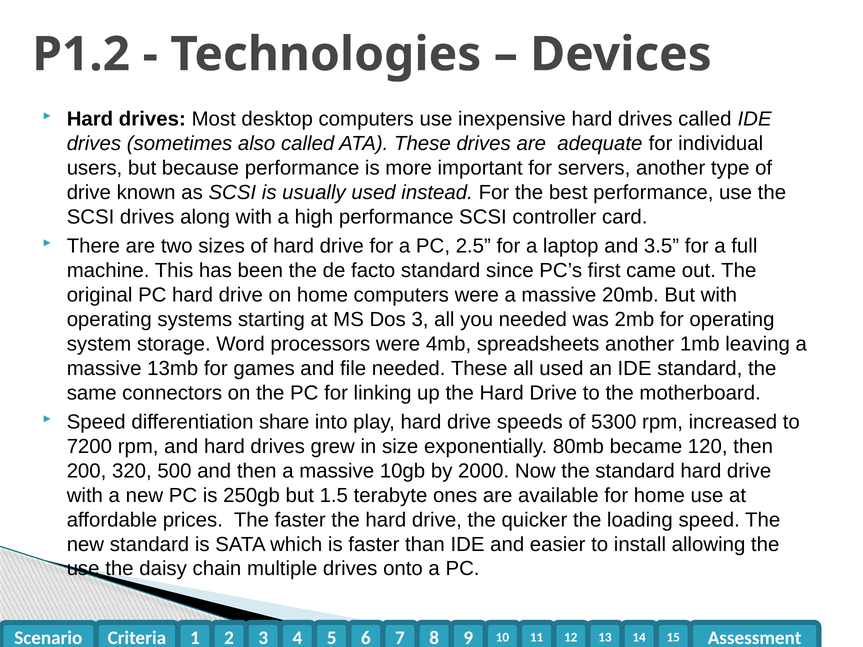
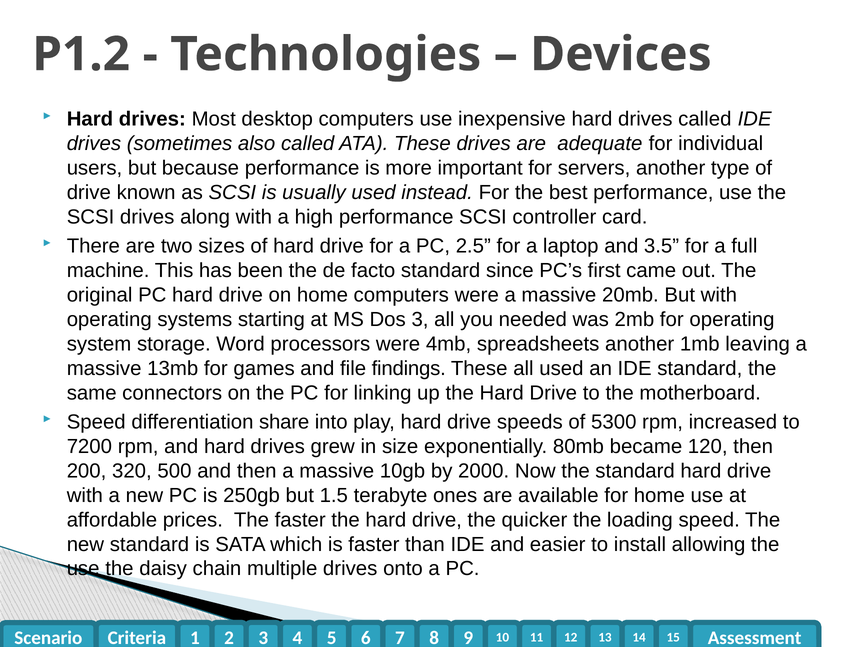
file needed: needed -> findings
